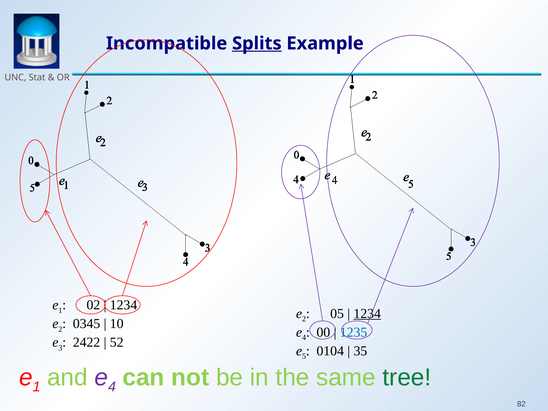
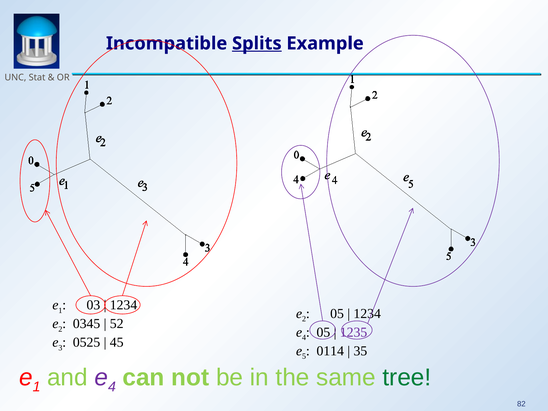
02: 02 -> 03
1234 at (367, 313) underline: present -> none
10: 10 -> 52
00 at (323, 332): 00 -> 05
1235 colour: blue -> purple
2422: 2422 -> 0525
52: 52 -> 45
0104: 0104 -> 0114
